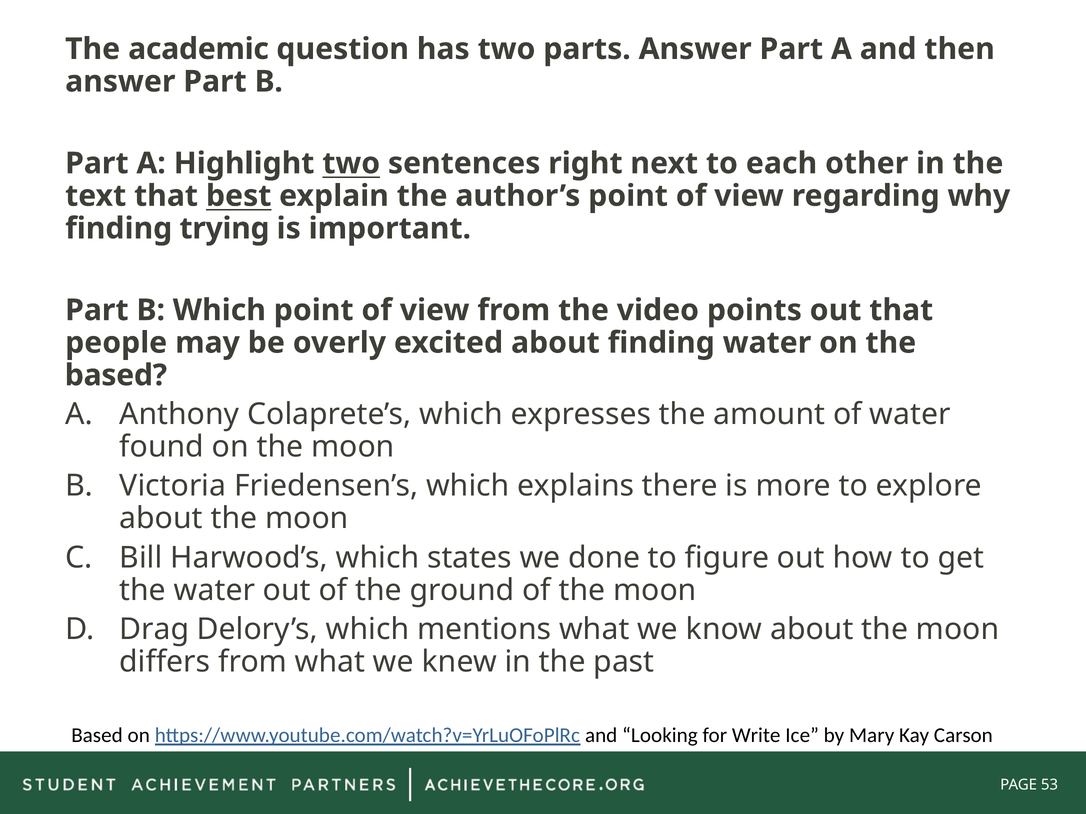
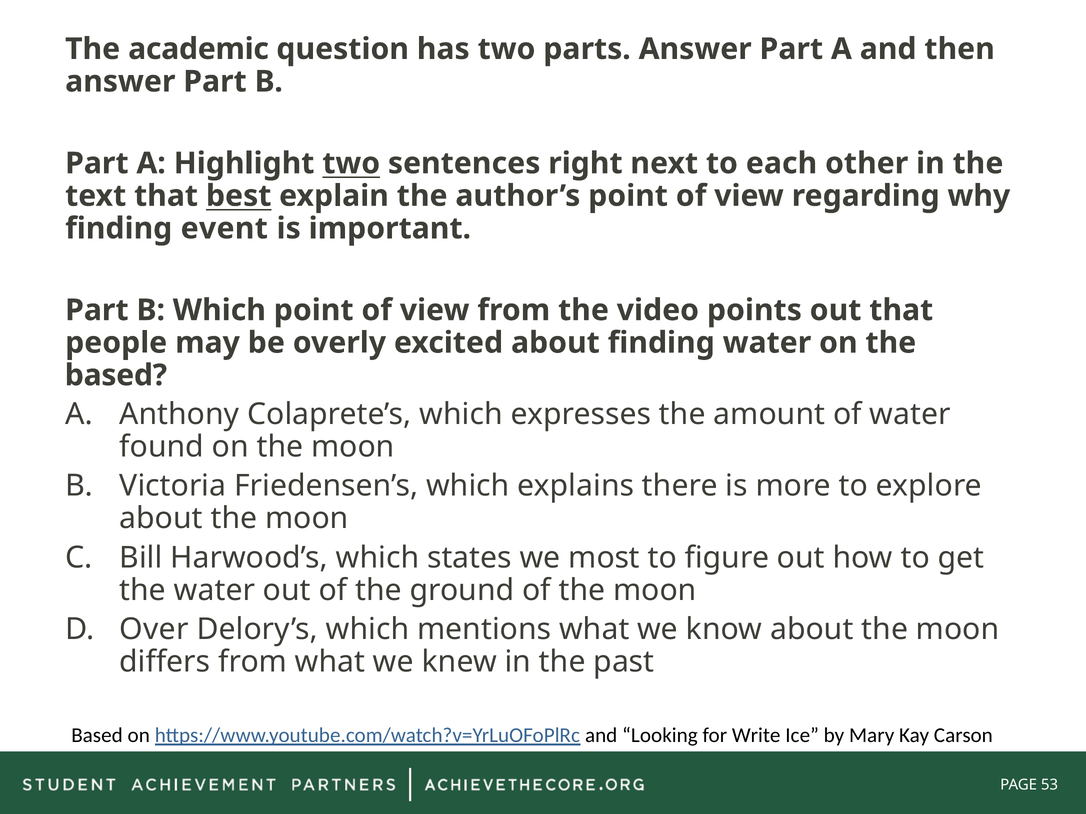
trying: trying -> event
done: done -> most
Drag: Drag -> Over
